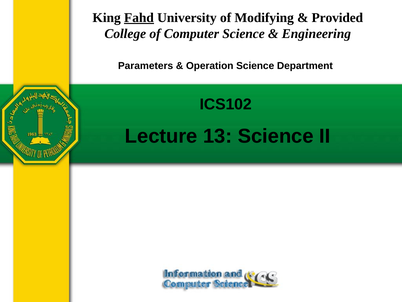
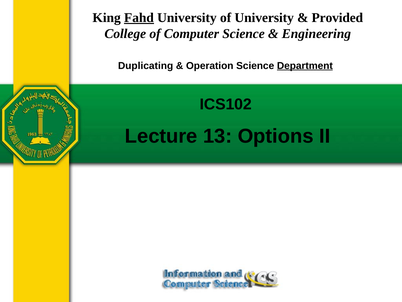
of Modifying: Modifying -> University
Parameters: Parameters -> Duplicating
Department underline: none -> present
13 Science: Science -> Options
